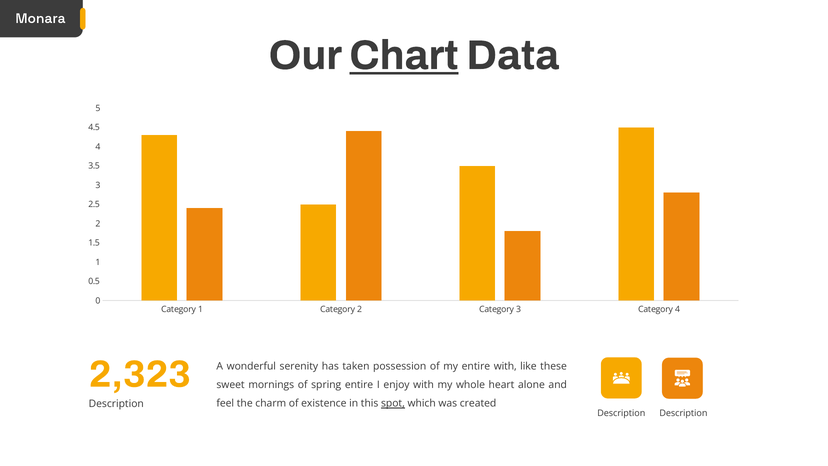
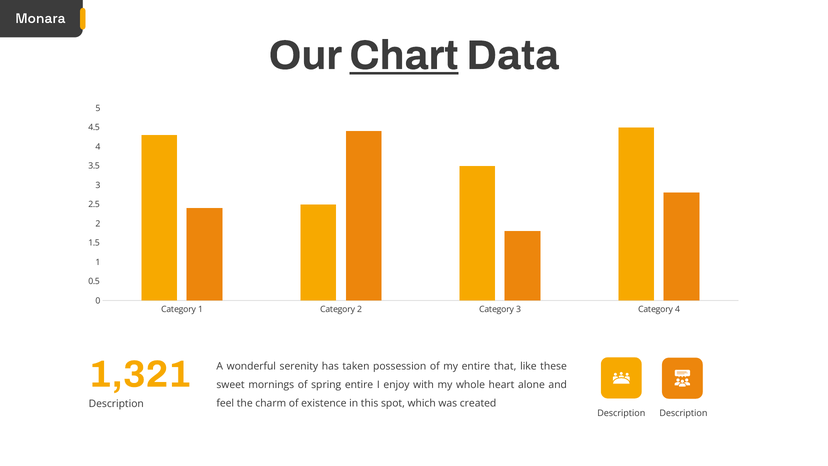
entire with: with -> that
2,323: 2,323 -> 1,321
spot underline: present -> none
